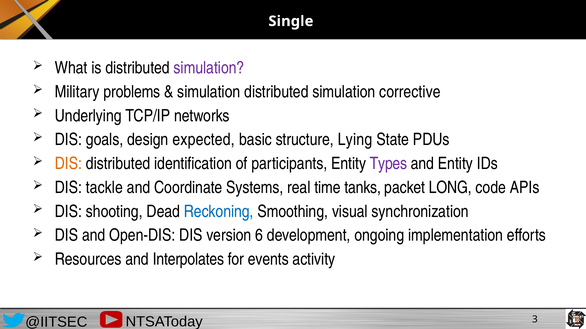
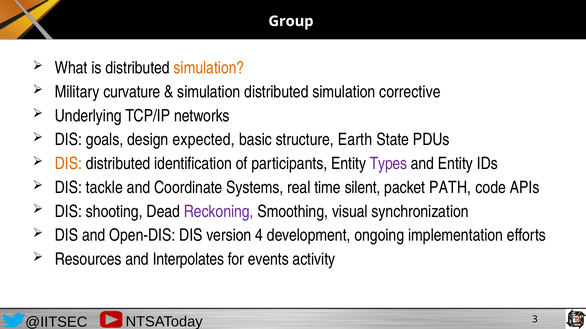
Single: Single -> Group
simulation at (209, 68) colour: purple -> orange
problems: problems -> curvature
Lying: Lying -> Earth
tanks: tanks -> silent
LONG: LONG -> PATH
Reckoning colour: blue -> purple
6: 6 -> 4
